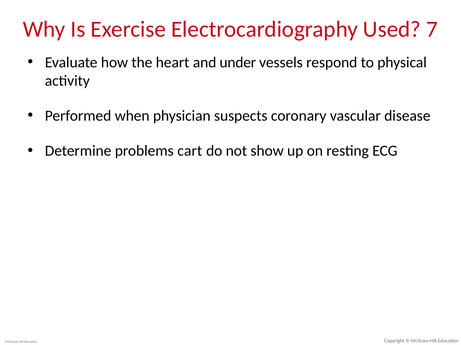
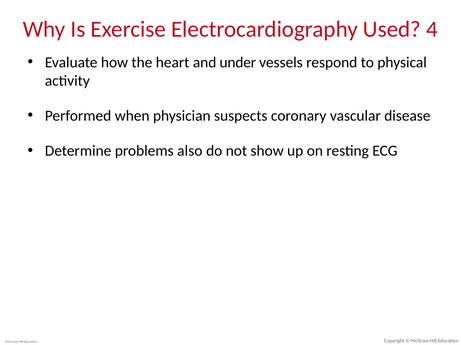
7: 7 -> 4
cart: cart -> also
